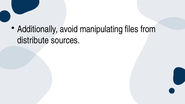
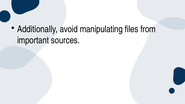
distribute: distribute -> important
